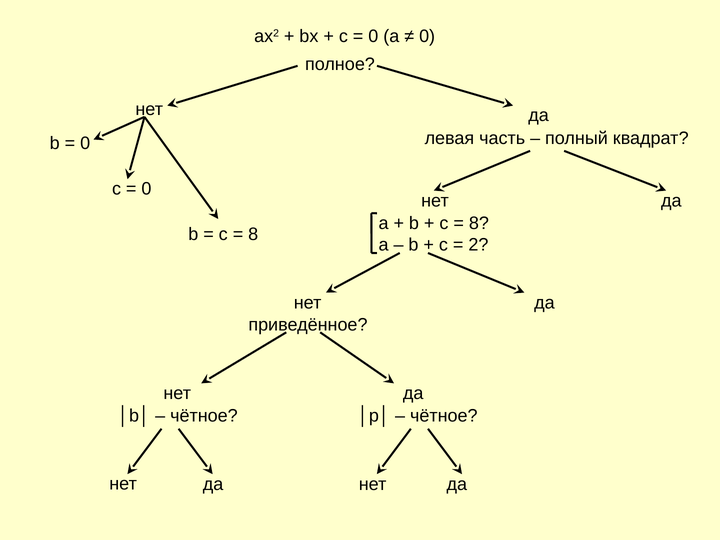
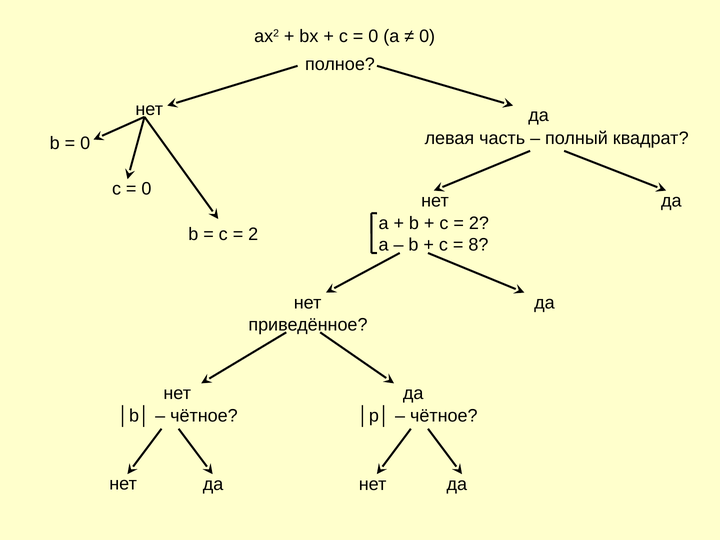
8 at (479, 223): 8 -> 2
8 at (253, 234): 8 -> 2
2: 2 -> 8
